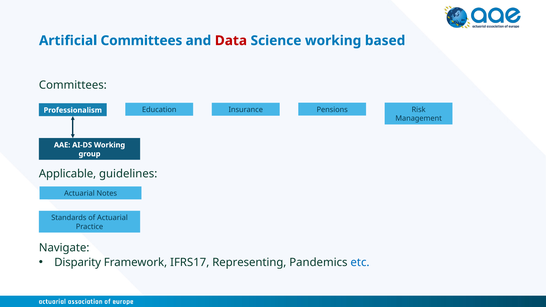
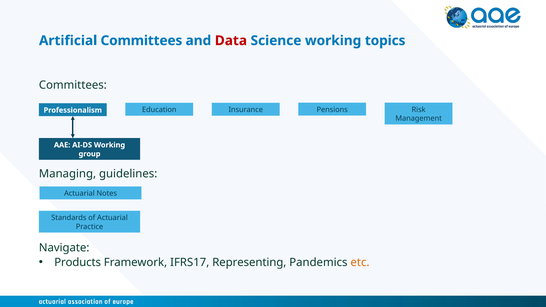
based: based -> topics
Applicable: Applicable -> Managing
Disparity: Disparity -> Products
etc colour: blue -> orange
